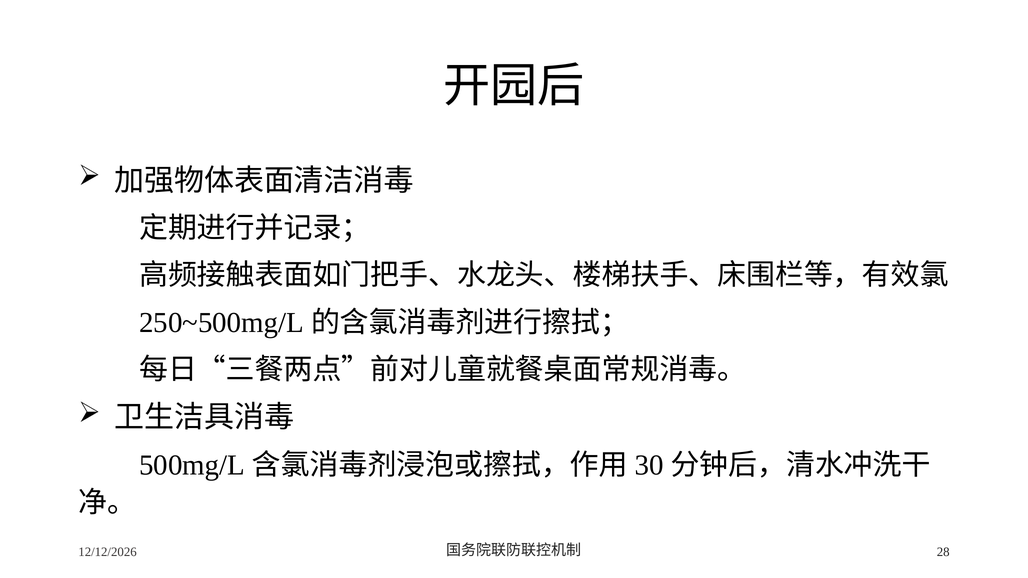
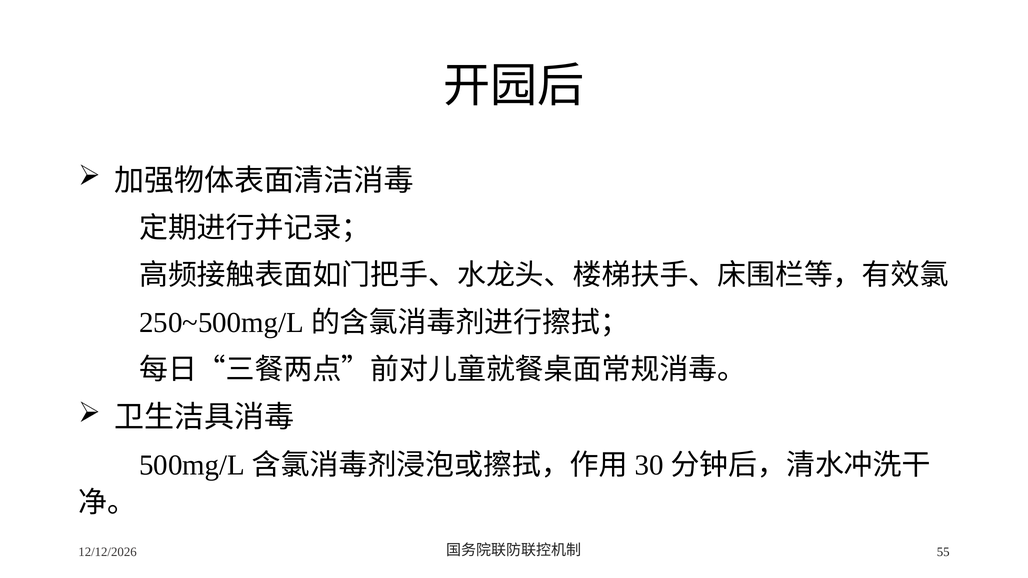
28: 28 -> 55
